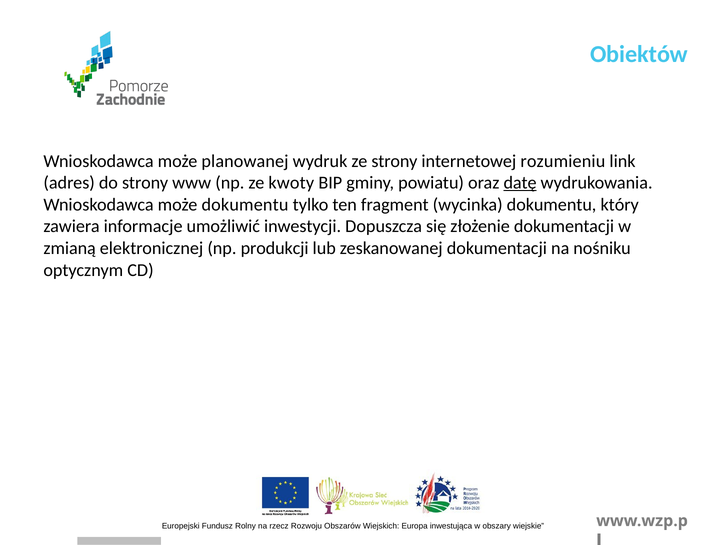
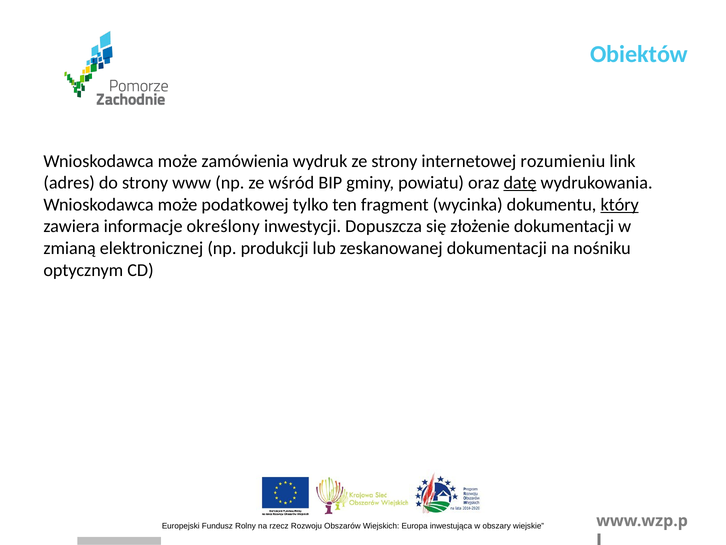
planowanej: planowanej -> zamówienia
kwoty: kwoty -> wśród
może dokumentu: dokumentu -> podatkowej
który underline: none -> present
umożliwić: umożliwić -> określony
